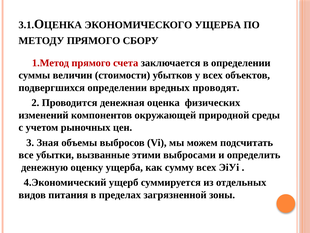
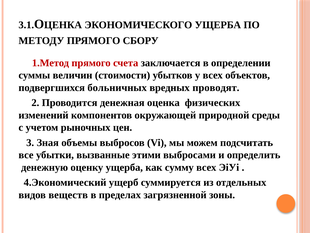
подвергшихся определении: определении -> больничных
питания: питания -> веществ
